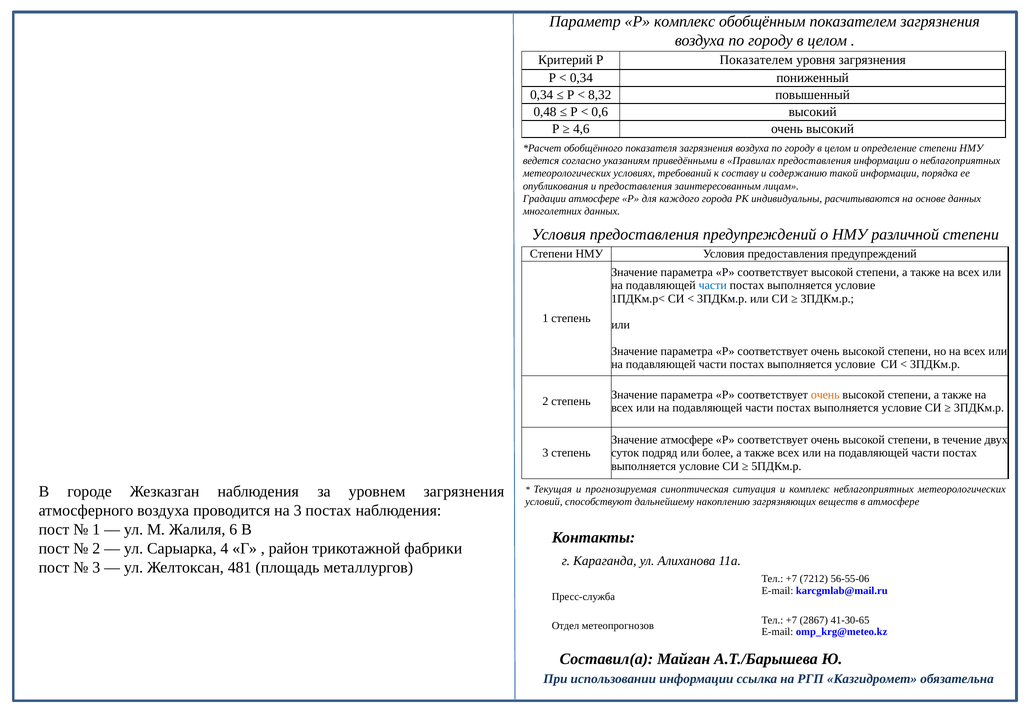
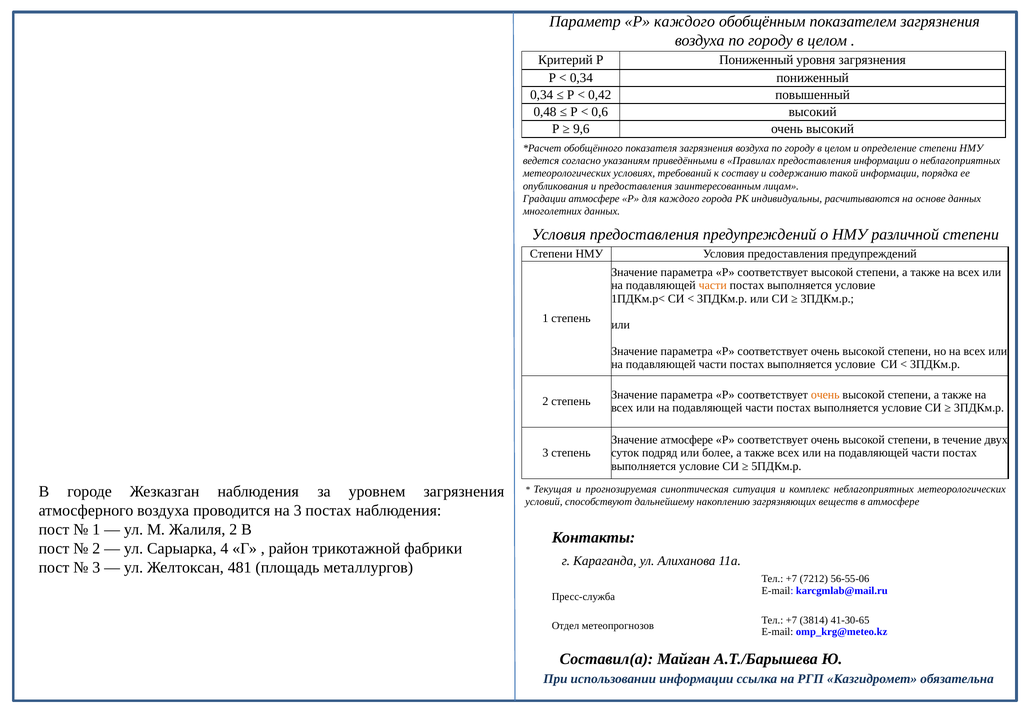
Р комплекс: комплекс -> каждого
Р Показателем: Показателем -> Пониженный
8,32: 8,32 -> 0,42
4,6: 4,6 -> 9,6
части at (713, 286) colour: blue -> orange
Жалиля 6: 6 -> 2
2867: 2867 -> 3814
